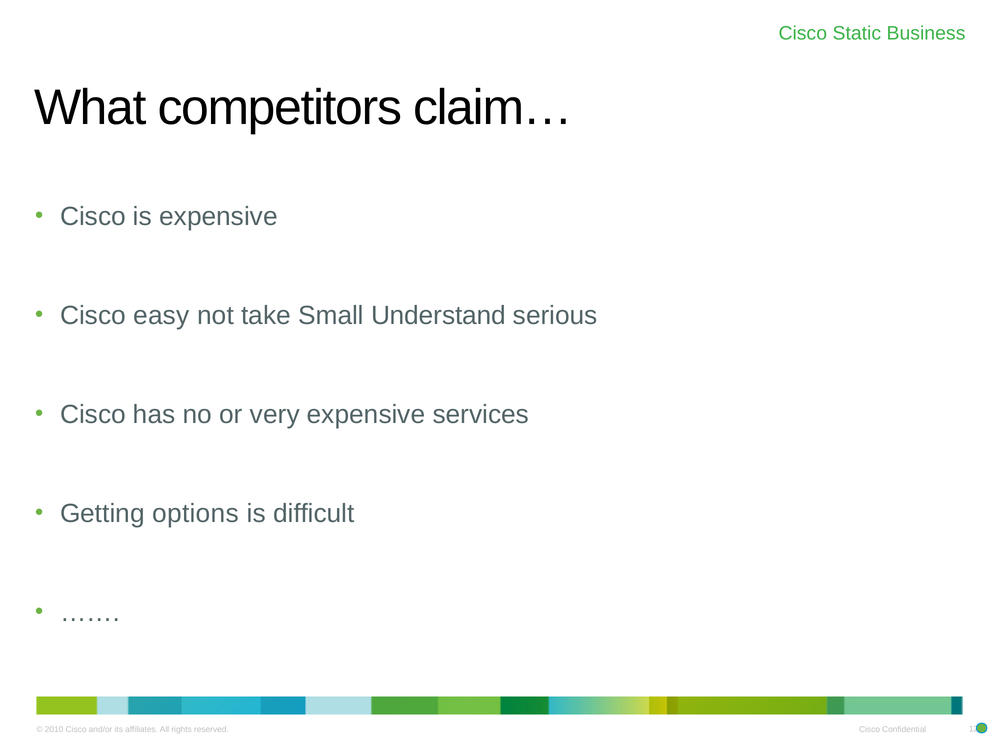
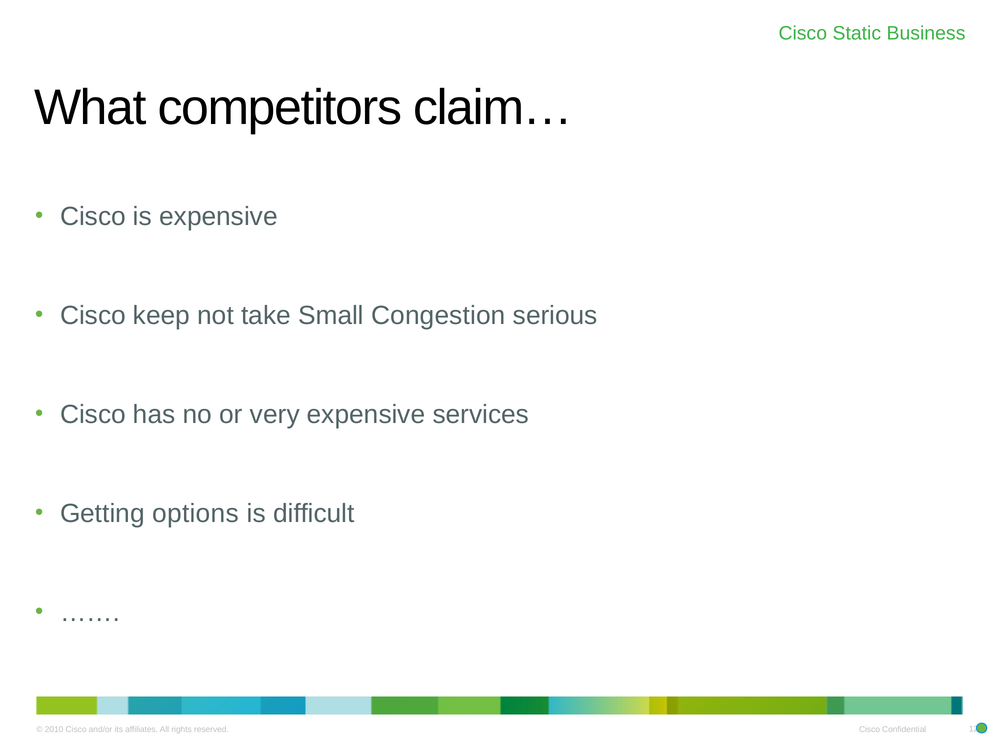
easy: easy -> keep
Understand: Understand -> Congestion
